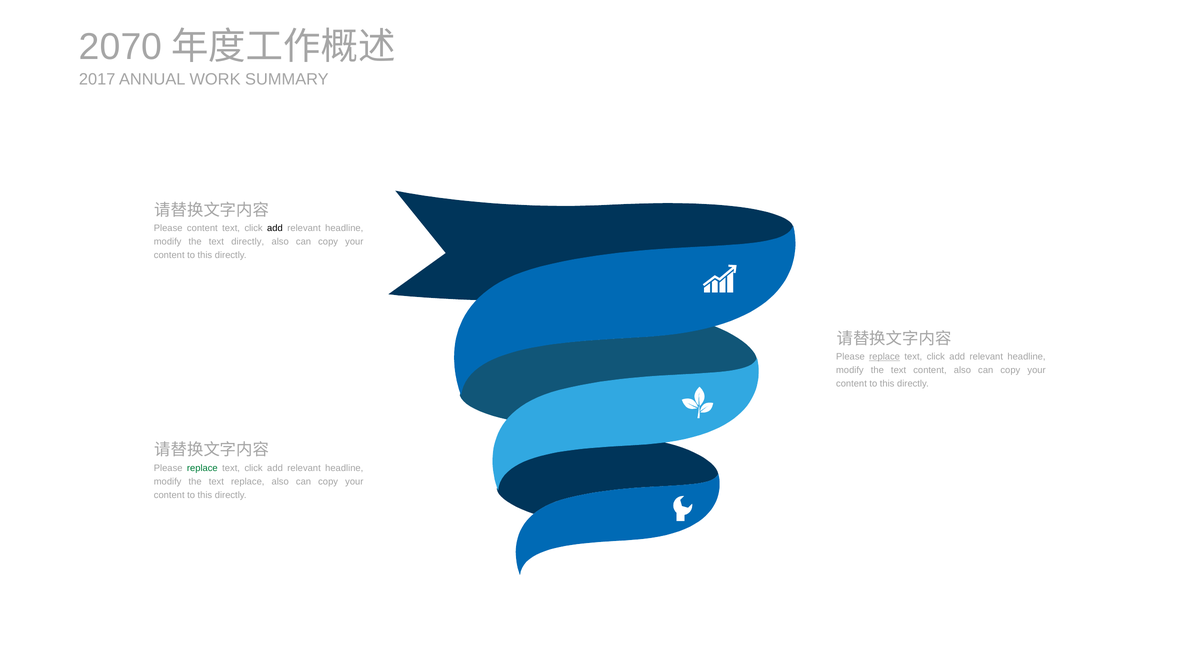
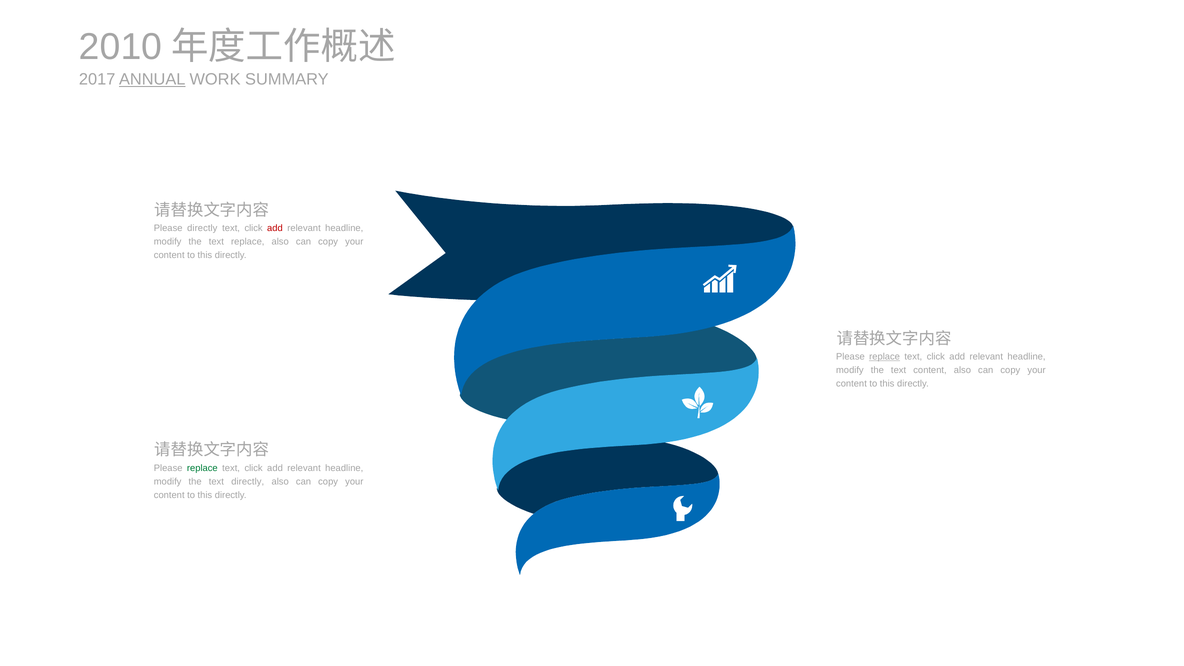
2070: 2070 -> 2010
ANNUAL underline: none -> present
Please content: content -> directly
add at (275, 228) colour: black -> red
text directly: directly -> replace
text replace: replace -> directly
